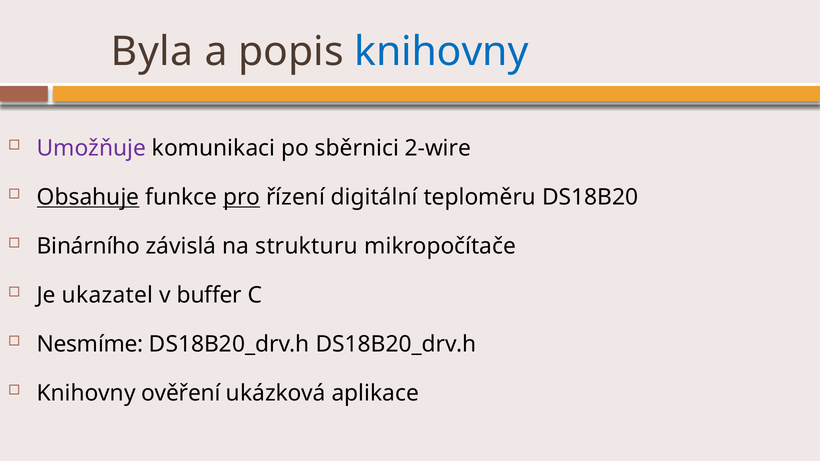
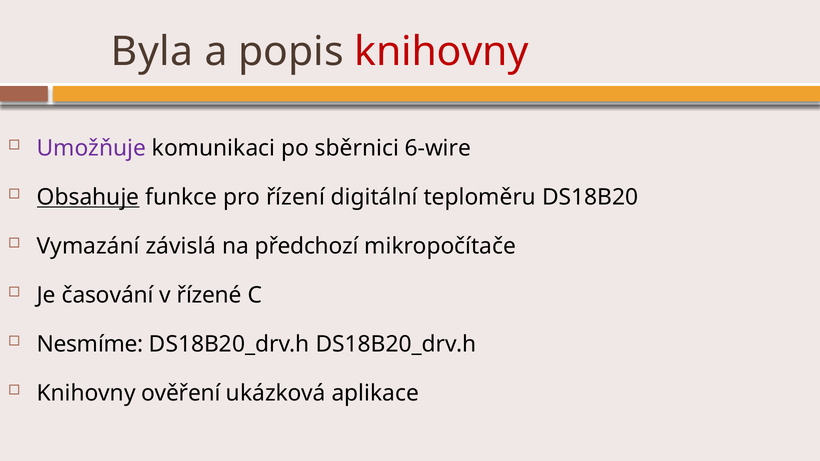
knihovny at (441, 52) colour: blue -> red
2-wire: 2-wire -> 6-wire
pro underline: present -> none
Binárního: Binárního -> Vymazání
strukturu: strukturu -> předchozí
ukazatel: ukazatel -> časování
buffer: buffer -> řízené
